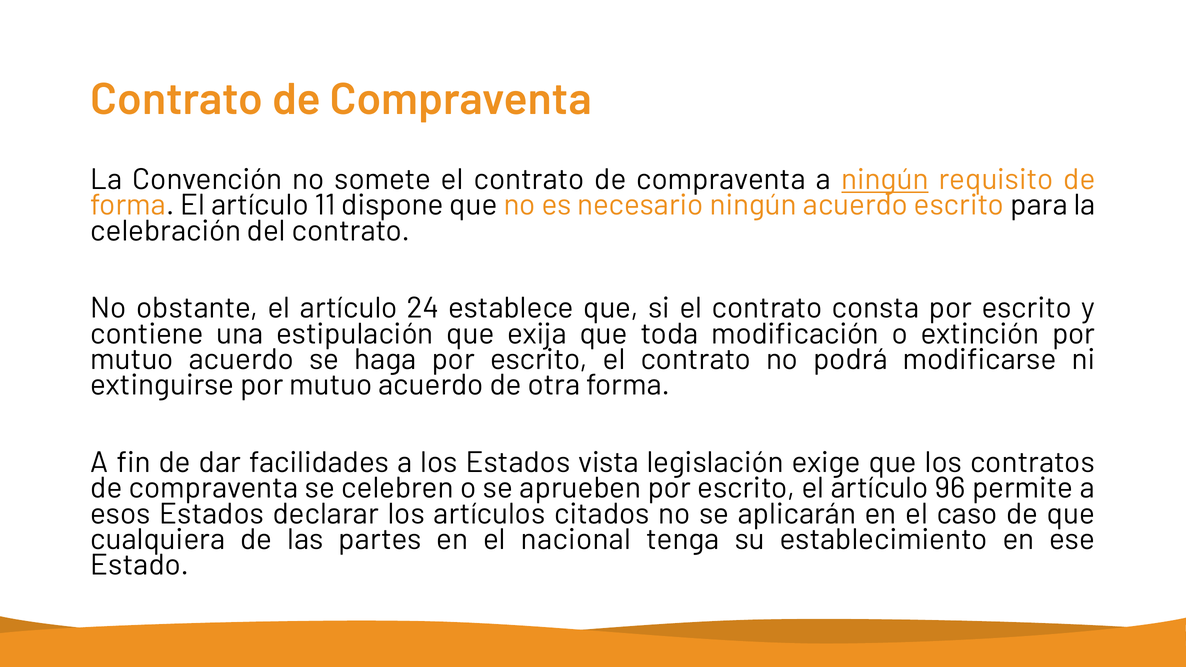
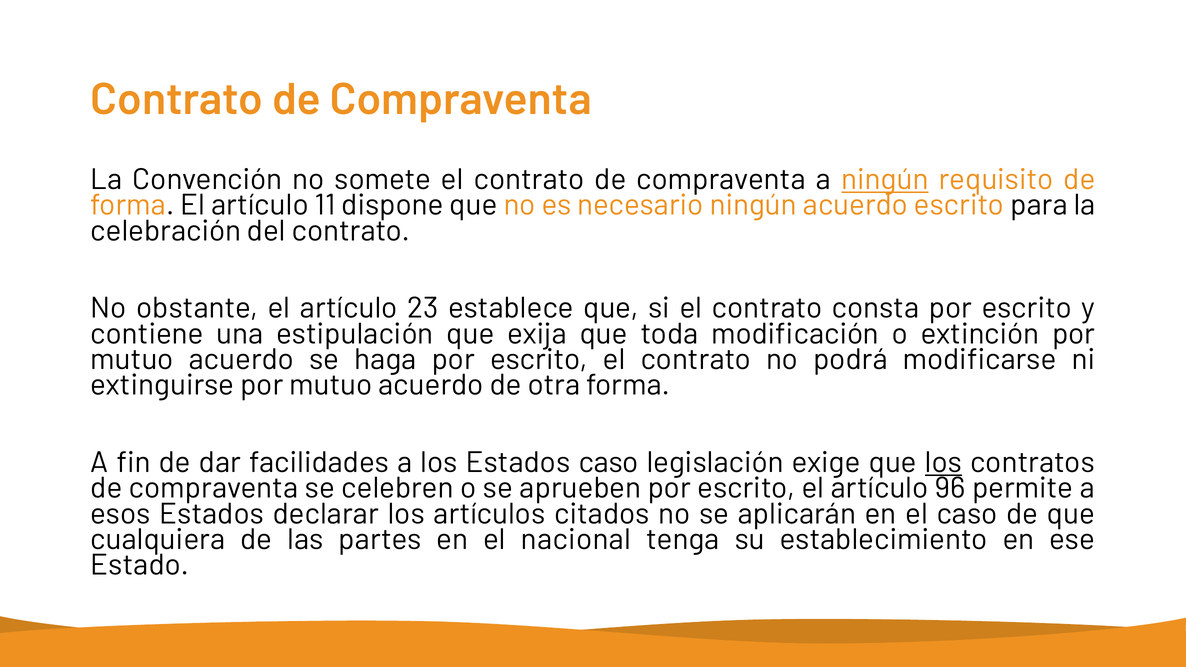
24: 24 -> 23
Estados vista: vista -> caso
los at (943, 463) underline: none -> present
